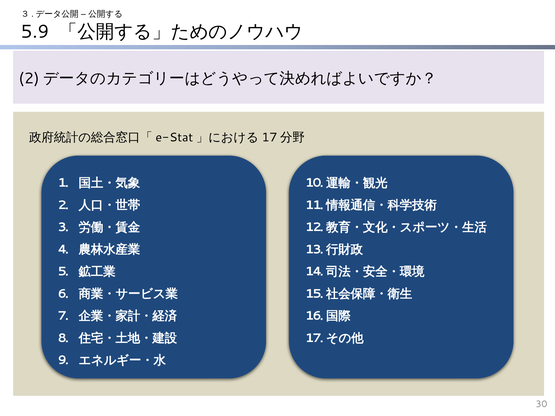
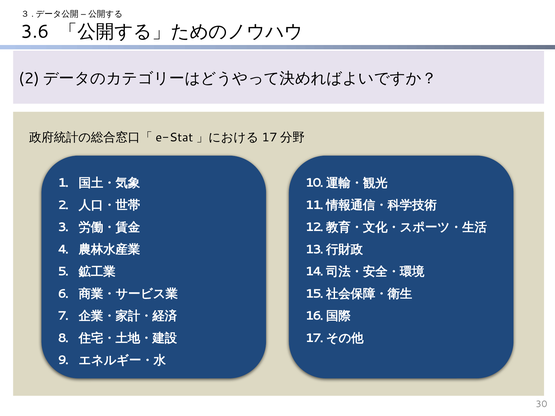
5.9: 5.9 -> 3.6
